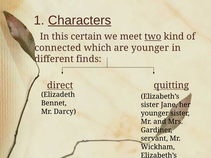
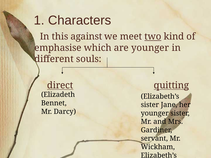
Characters underline: present -> none
certain: certain -> against
connected: connected -> emphasise
finds: finds -> souls
